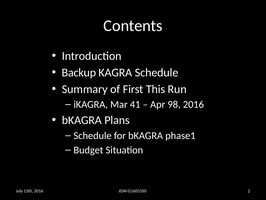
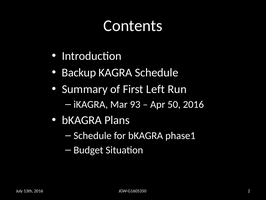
This: This -> Left
41: 41 -> 93
98: 98 -> 50
